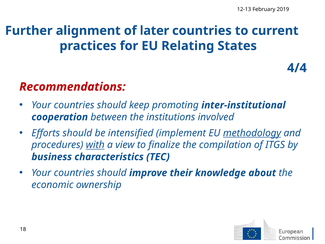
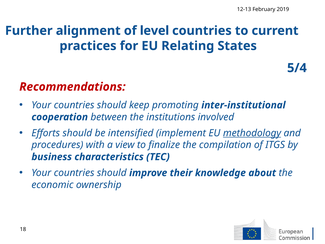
later: later -> level
4/4: 4/4 -> 5/4
with underline: present -> none
